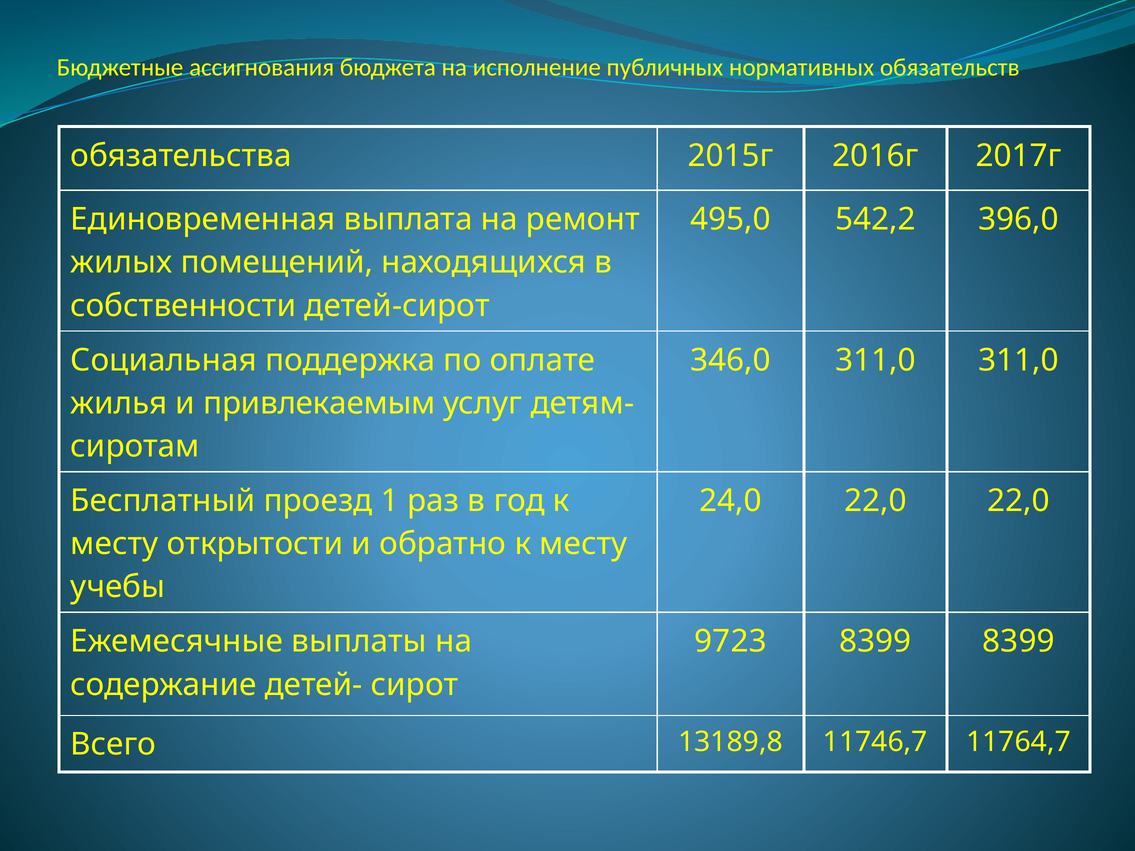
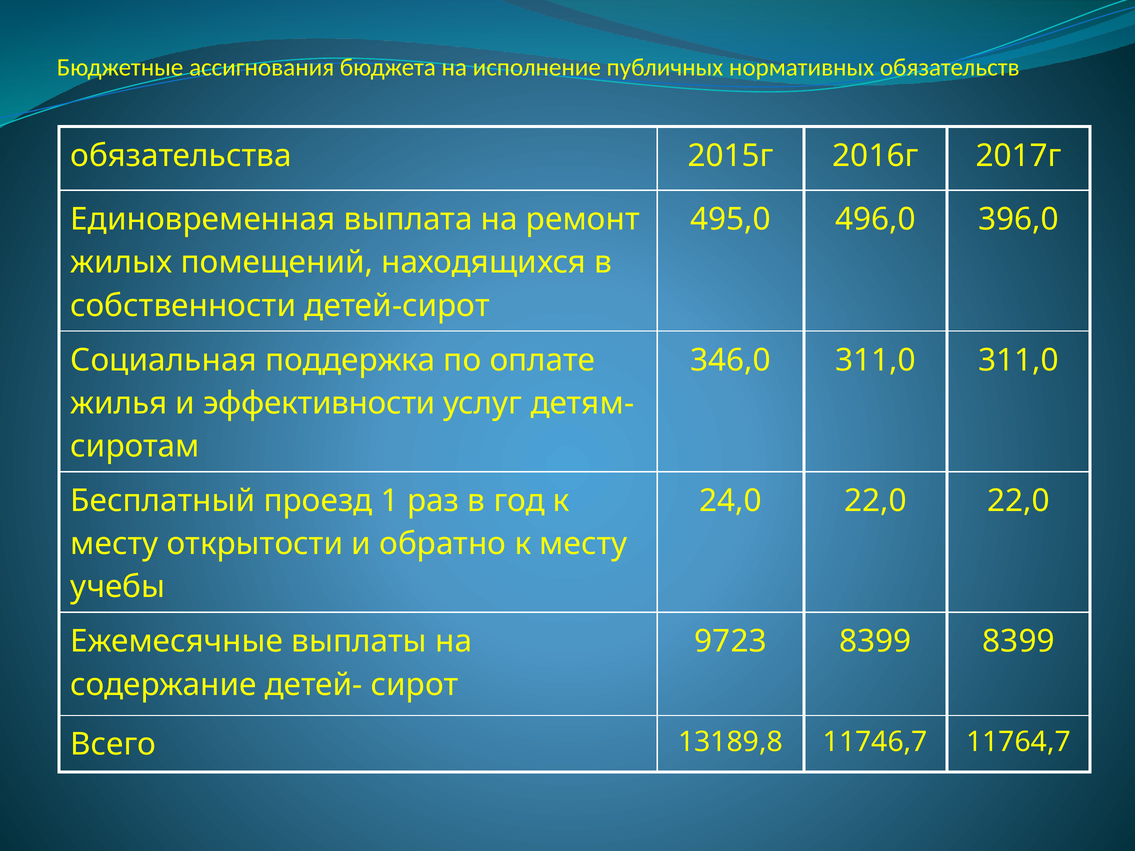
542,2: 542,2 -> 496,0
привлекаемым: привлекаемым -> эффективности
